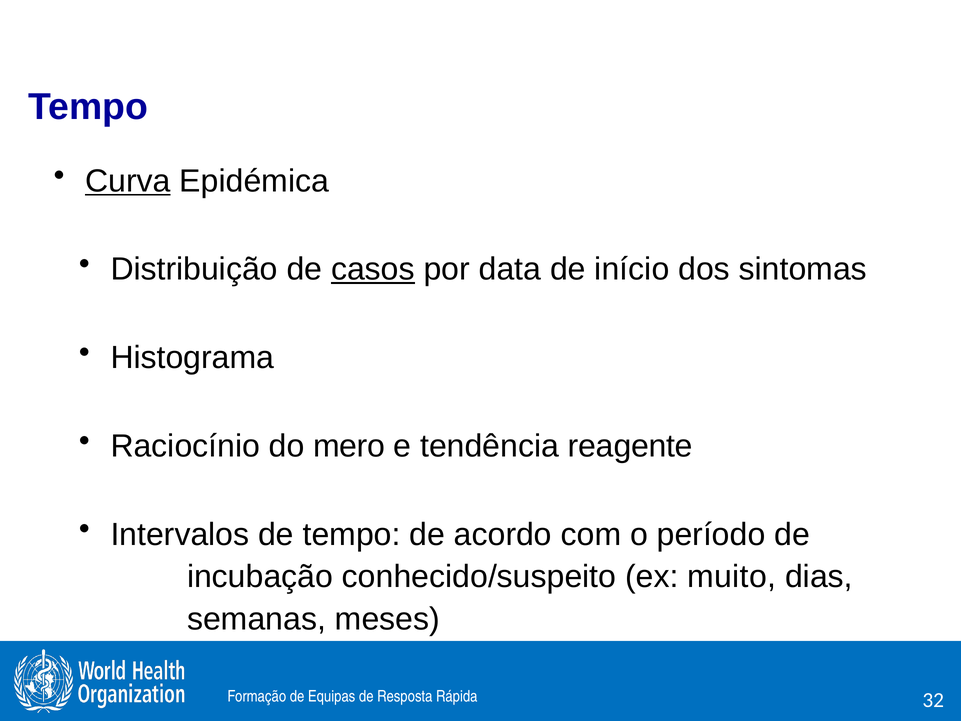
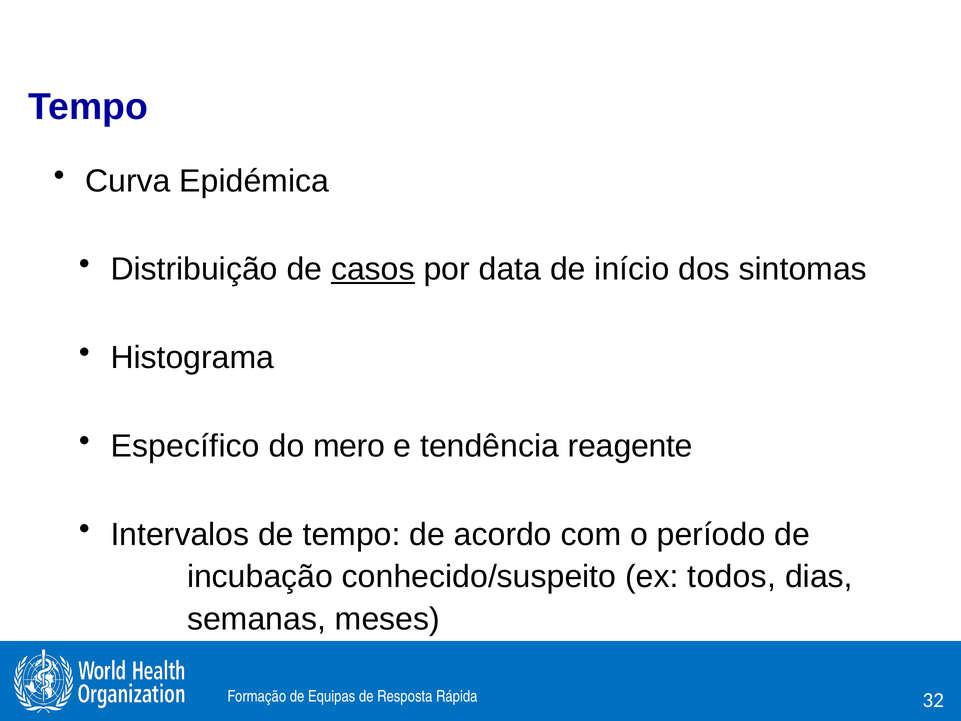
Curva underline: present -> none
Raciocínio: Raciocínio -> Específico
muito: muito -> todos
